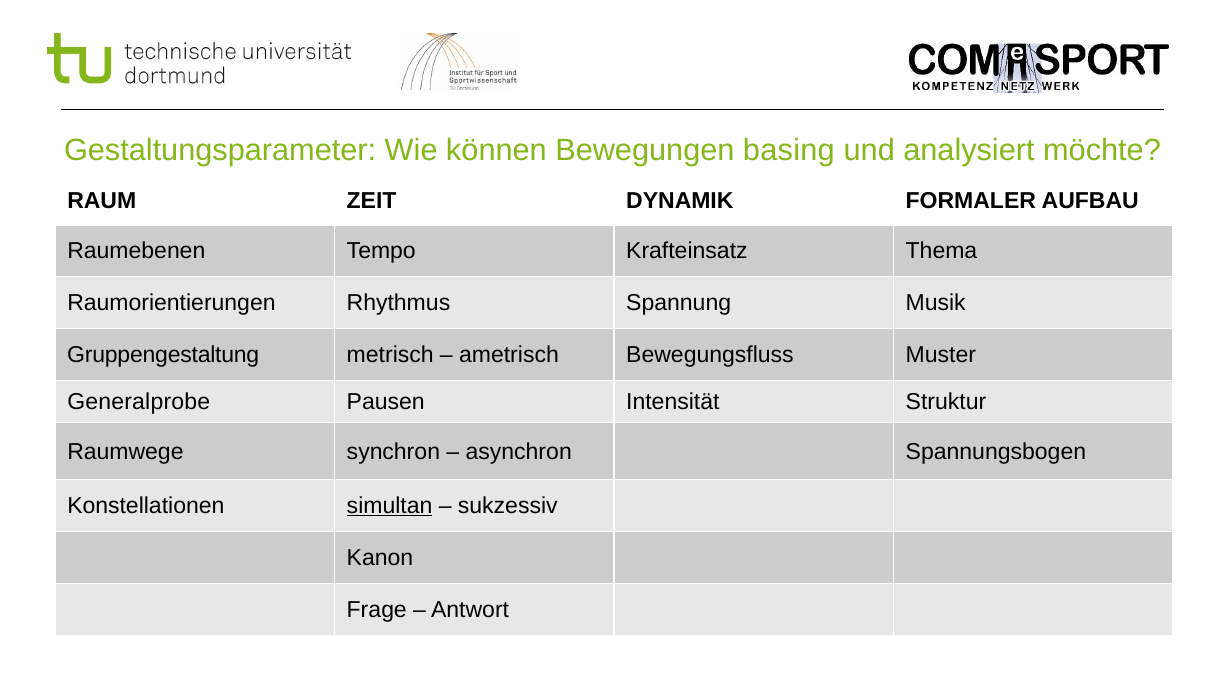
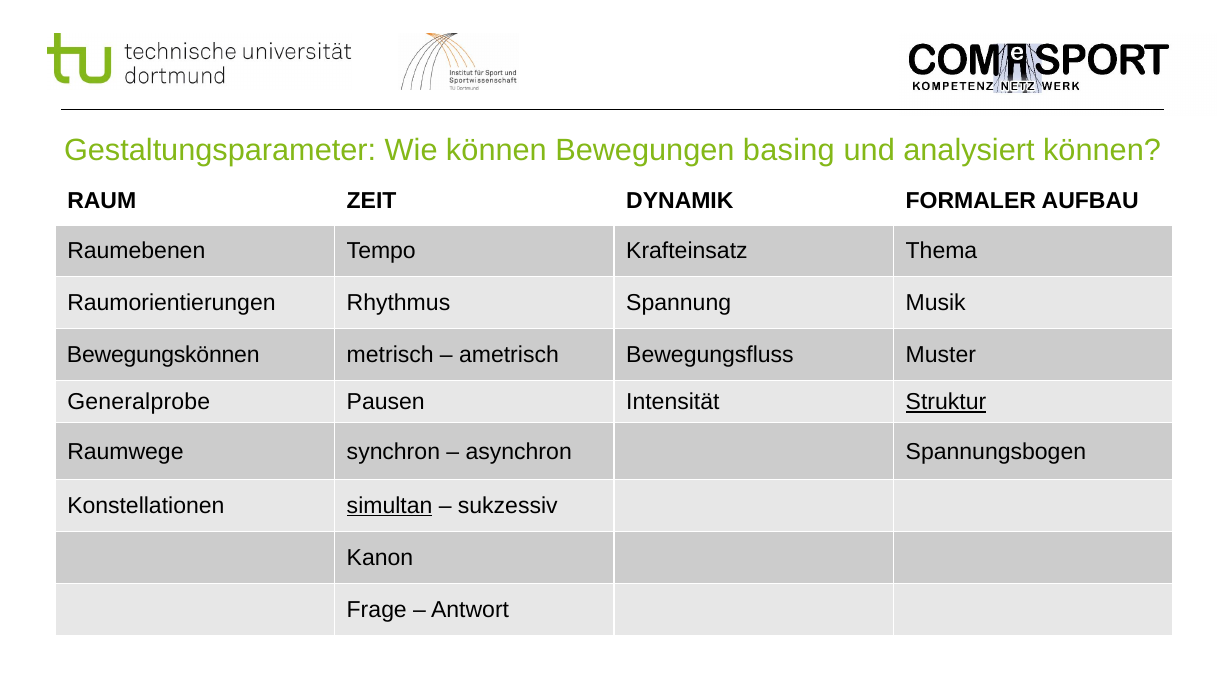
analysiert möchte: möchte -> können
Gruppengestaltung: Gruppengestaltung -> Bewegungskönnen
Struktur underline: none -> present
